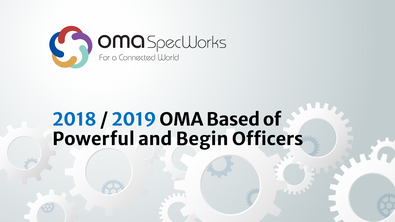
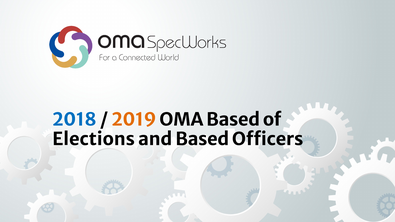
2019 colour: blue -> orange
Powerful: Powerful -> Elections
and Begin: Begin -> Based
